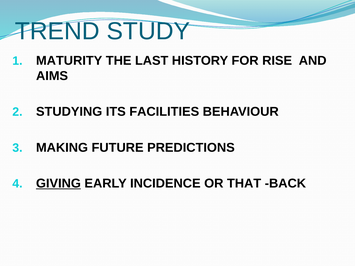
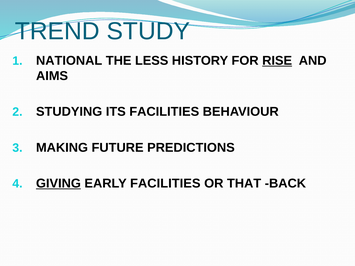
MATURITY: MATURITY -> NATIONAL
LAST: LAST -> LESS
RISE underline: none -> present
EARLY INCIDENCE: INCIDENCE -> FACILITIES
